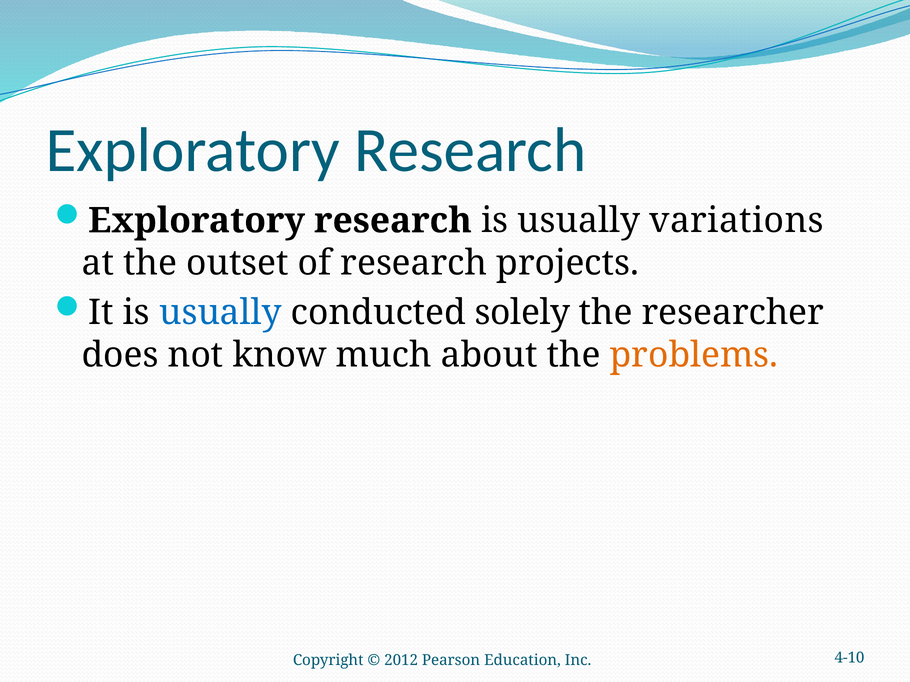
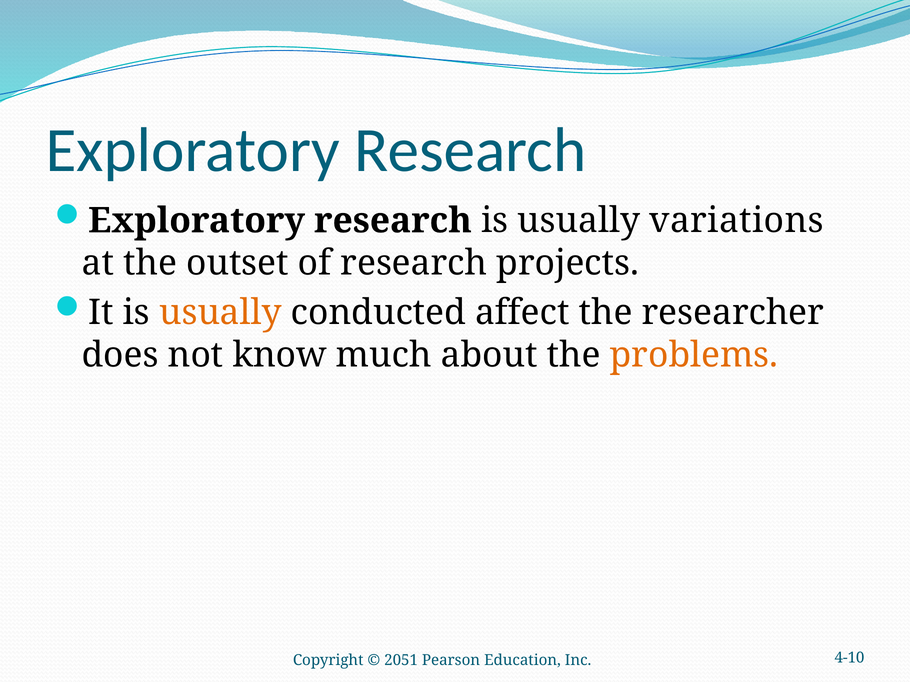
usually at (220, 313) colour: blue -> orange
solely: solely -> affect
2012: 2012 -> 2051
